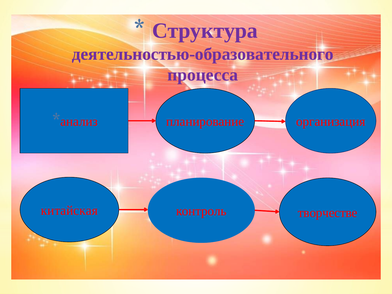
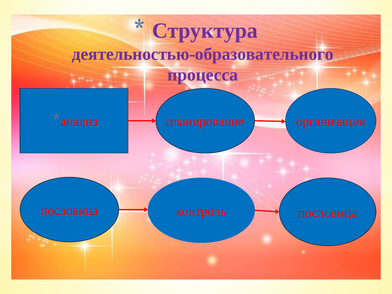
китайская at (69, 210): китайская -> пословица
контроль творчестве: творчестве -> пословица
